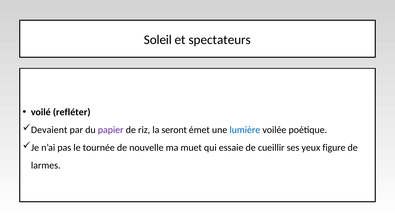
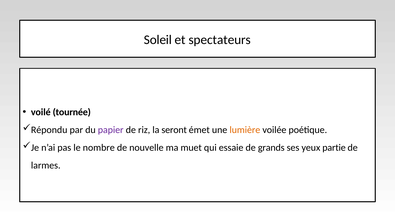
refléter: refléter -> tournée
Devaient: Devaient -> Répondu
lumière colour: blue -> orange
tournée: tournée -> nombre
cueillir: cueillir -> grands
figure: figure -> partie
